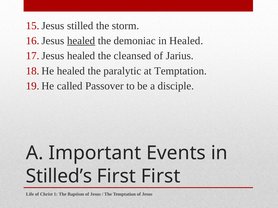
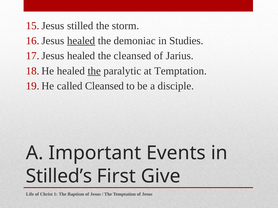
in Healed: Healed -> Studies
the at (94, 71) underline: none -> present
called Passover: Passover -> Cleansed
First First: First -> Give
